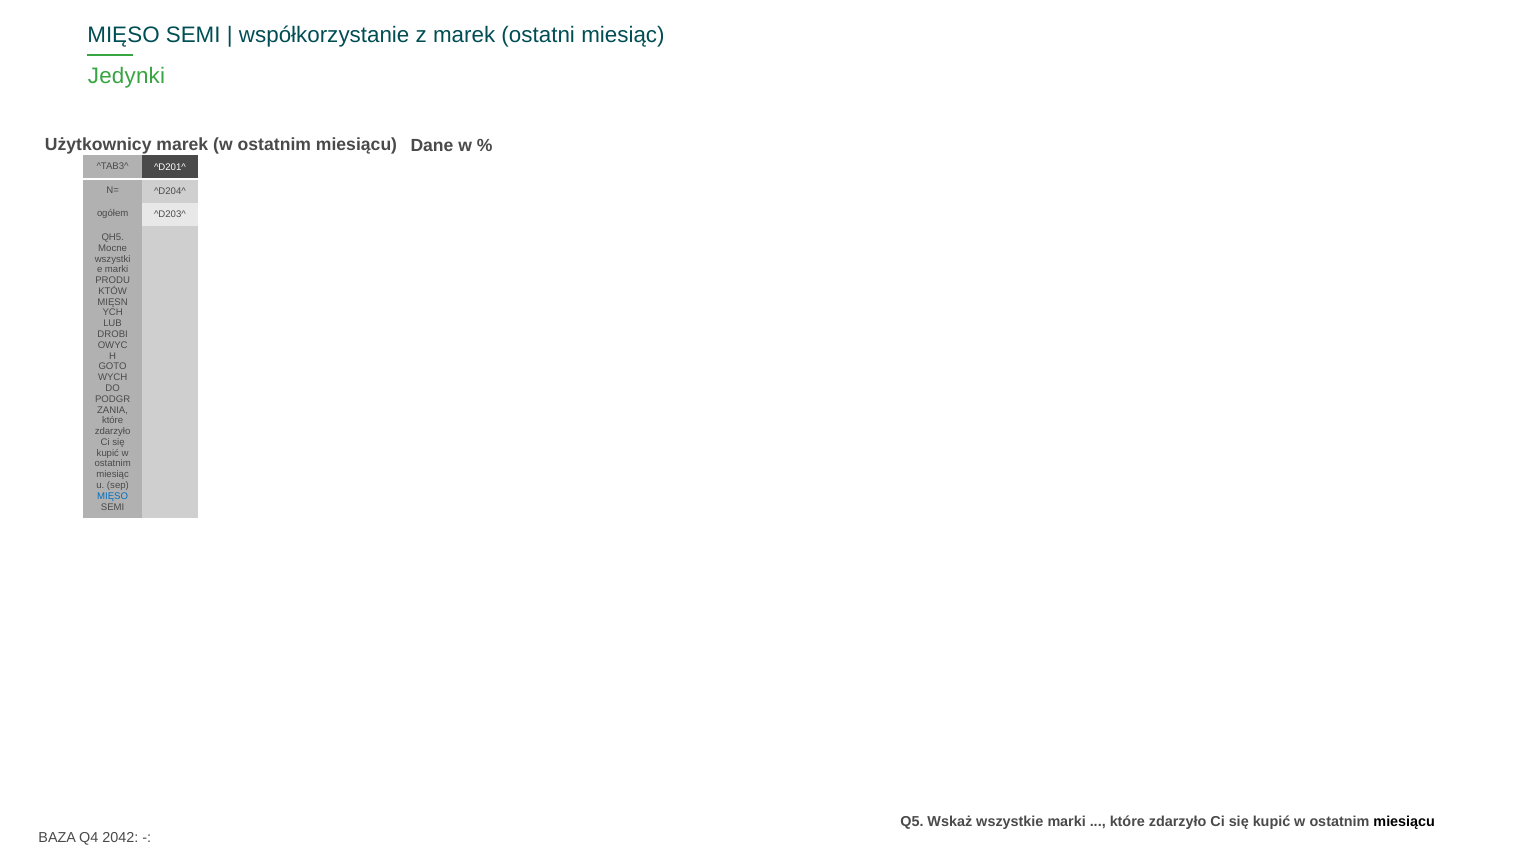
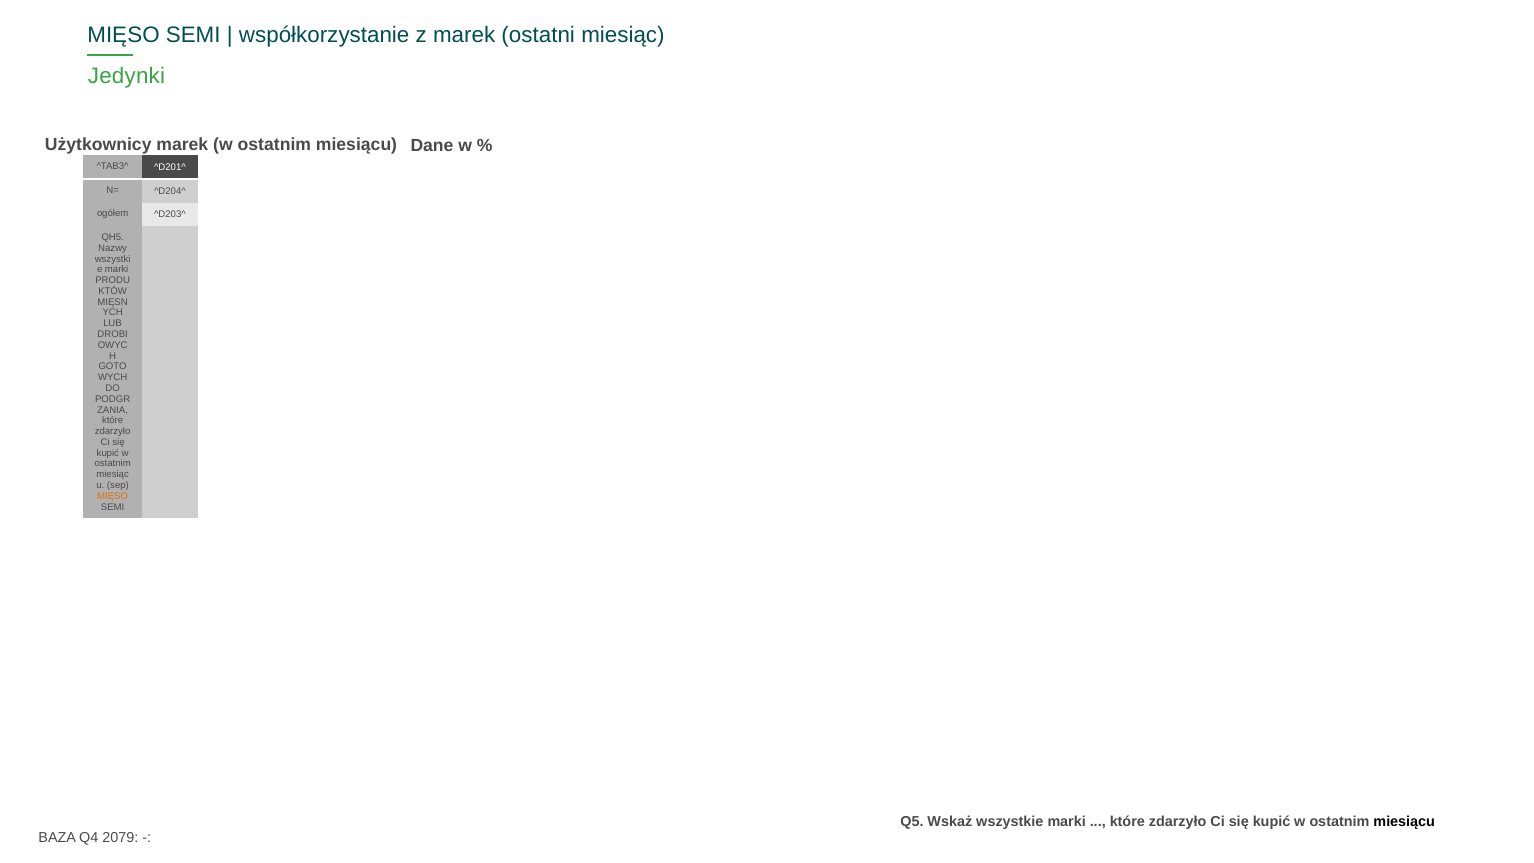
Mocne: Mocne -> Nazwy
MIĘSO at (113, 496) colour: blue -> orange
2042: 2042 -> 2079
